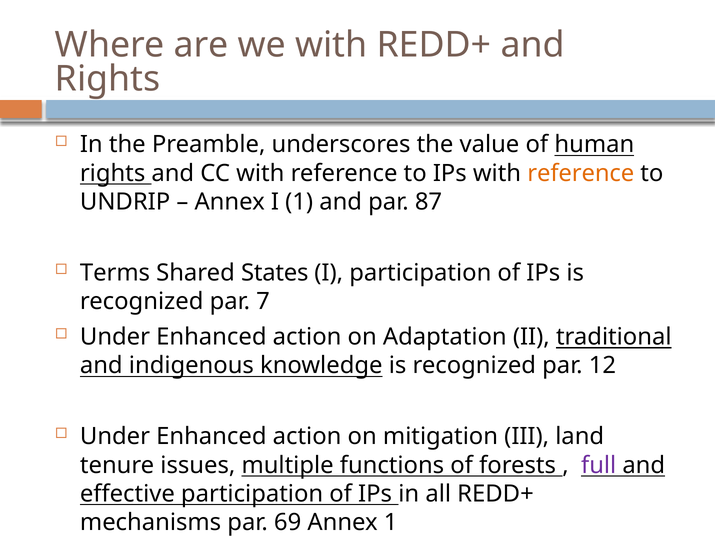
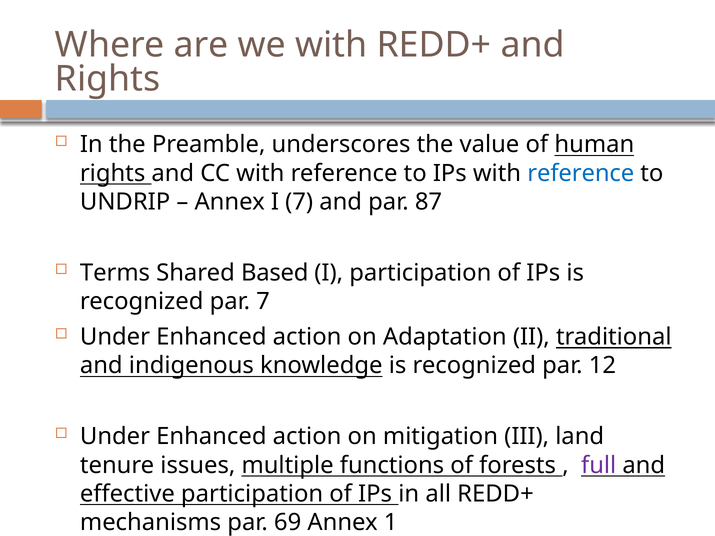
reference at (581, 173) colour: orange -> blue
I 1: 1 -> 7
States: States -> Based
